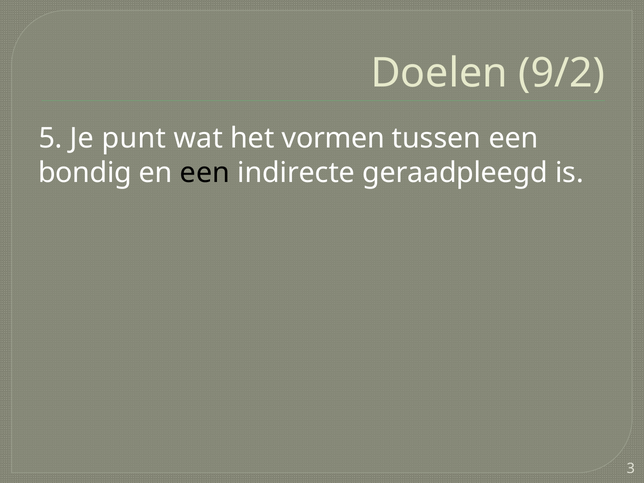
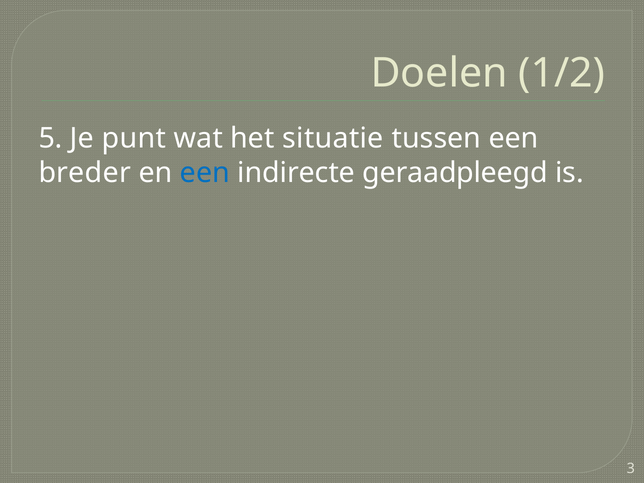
9/2: 9/2 -> 1/2
vormen: vormen -> situatie
bondig: bondig -> breder
een at (205, 173) colour: black -> blue
